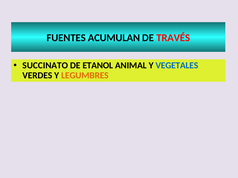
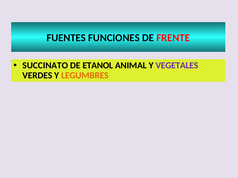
ACUMULAN: ACUMULAN -> FUNCIONES
TRAVÉS: TRAVÉS -> FRENTE
VEGETALES colour: blue -> purple
